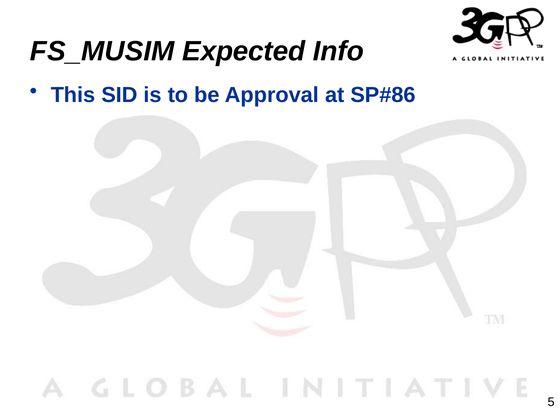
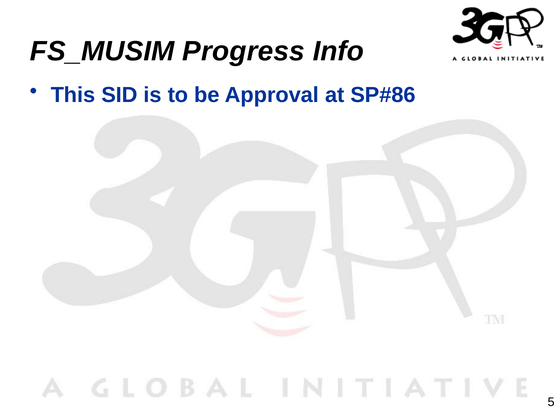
Expected: Expected -> Progress
